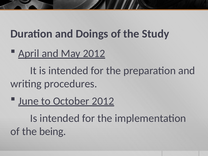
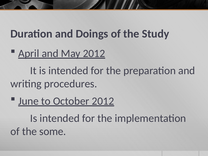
being: being -> some
